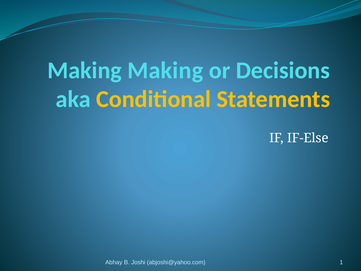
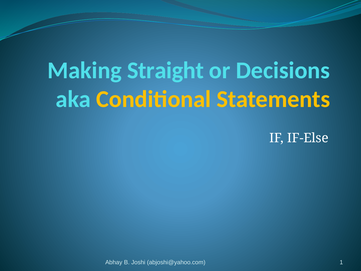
Making Making: Making -> Straight
